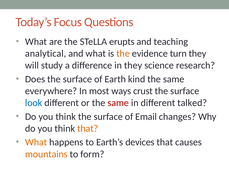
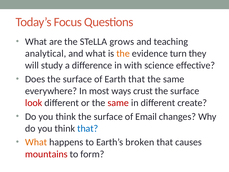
erupts: erupts -> grows
in they: they -> with
research: research -> effective
Earth kind: kind -> that
look colour: blue -> red
talked: talked -> create
that at (88, 128) colour: orange -> blue
devices: devices -> broken
mountains colour: orange -> red
